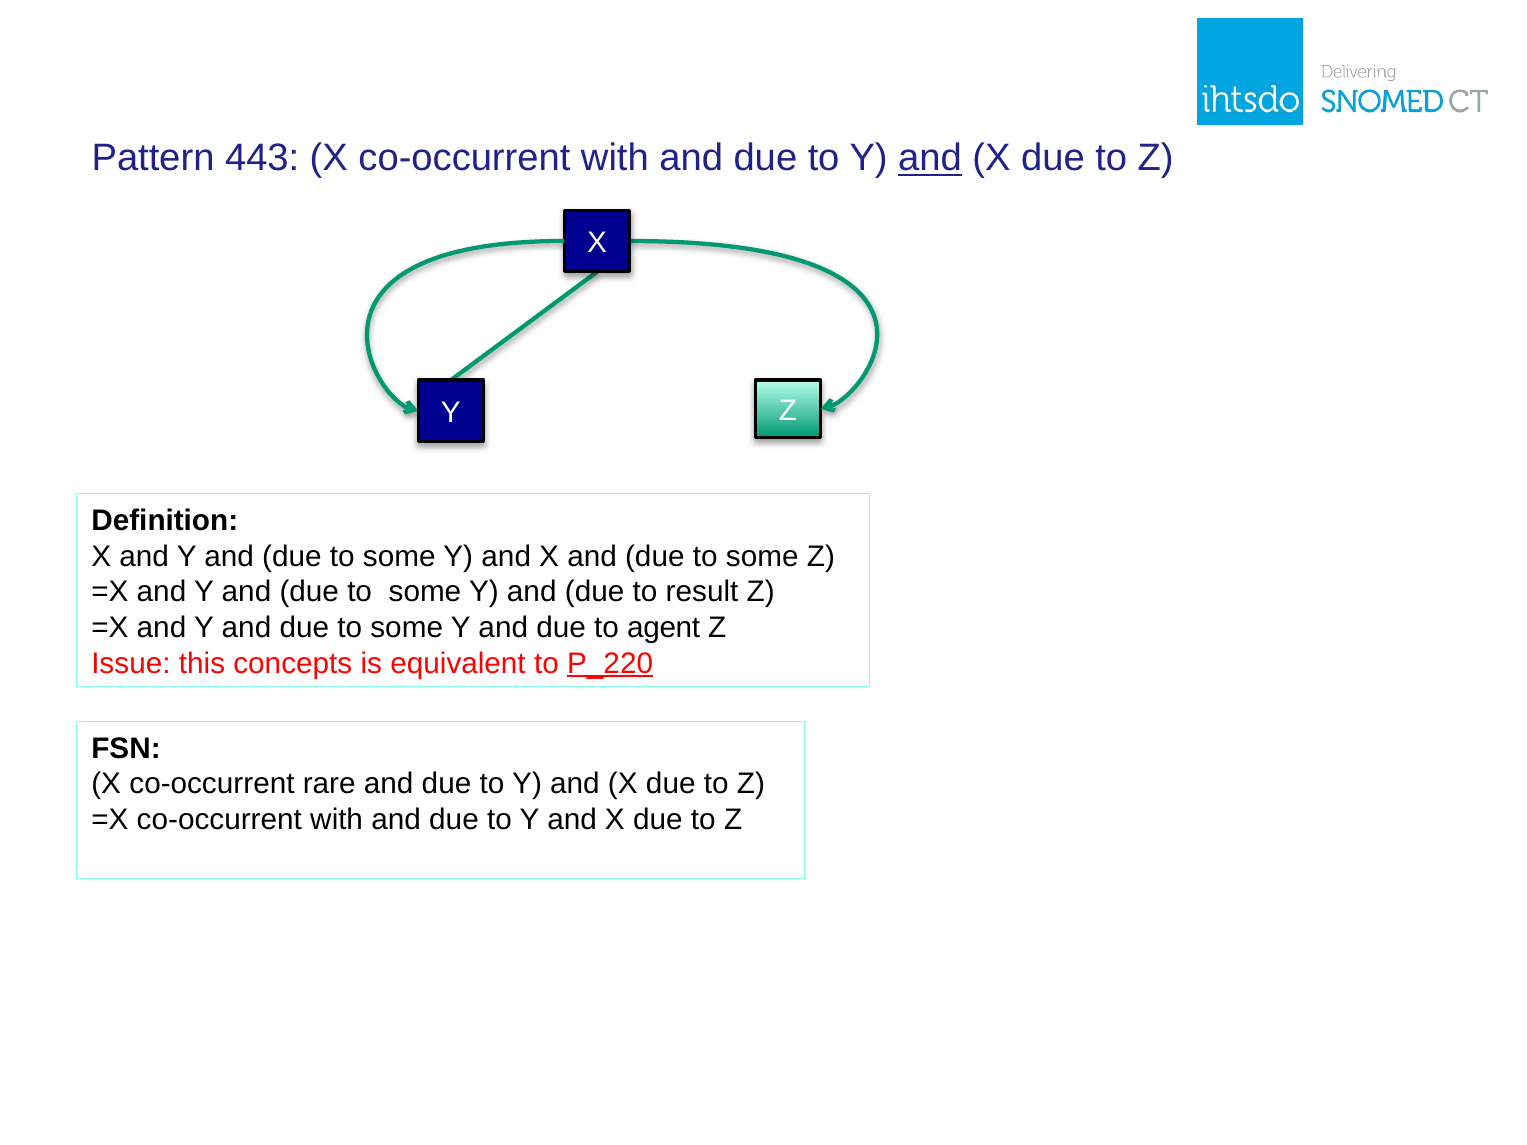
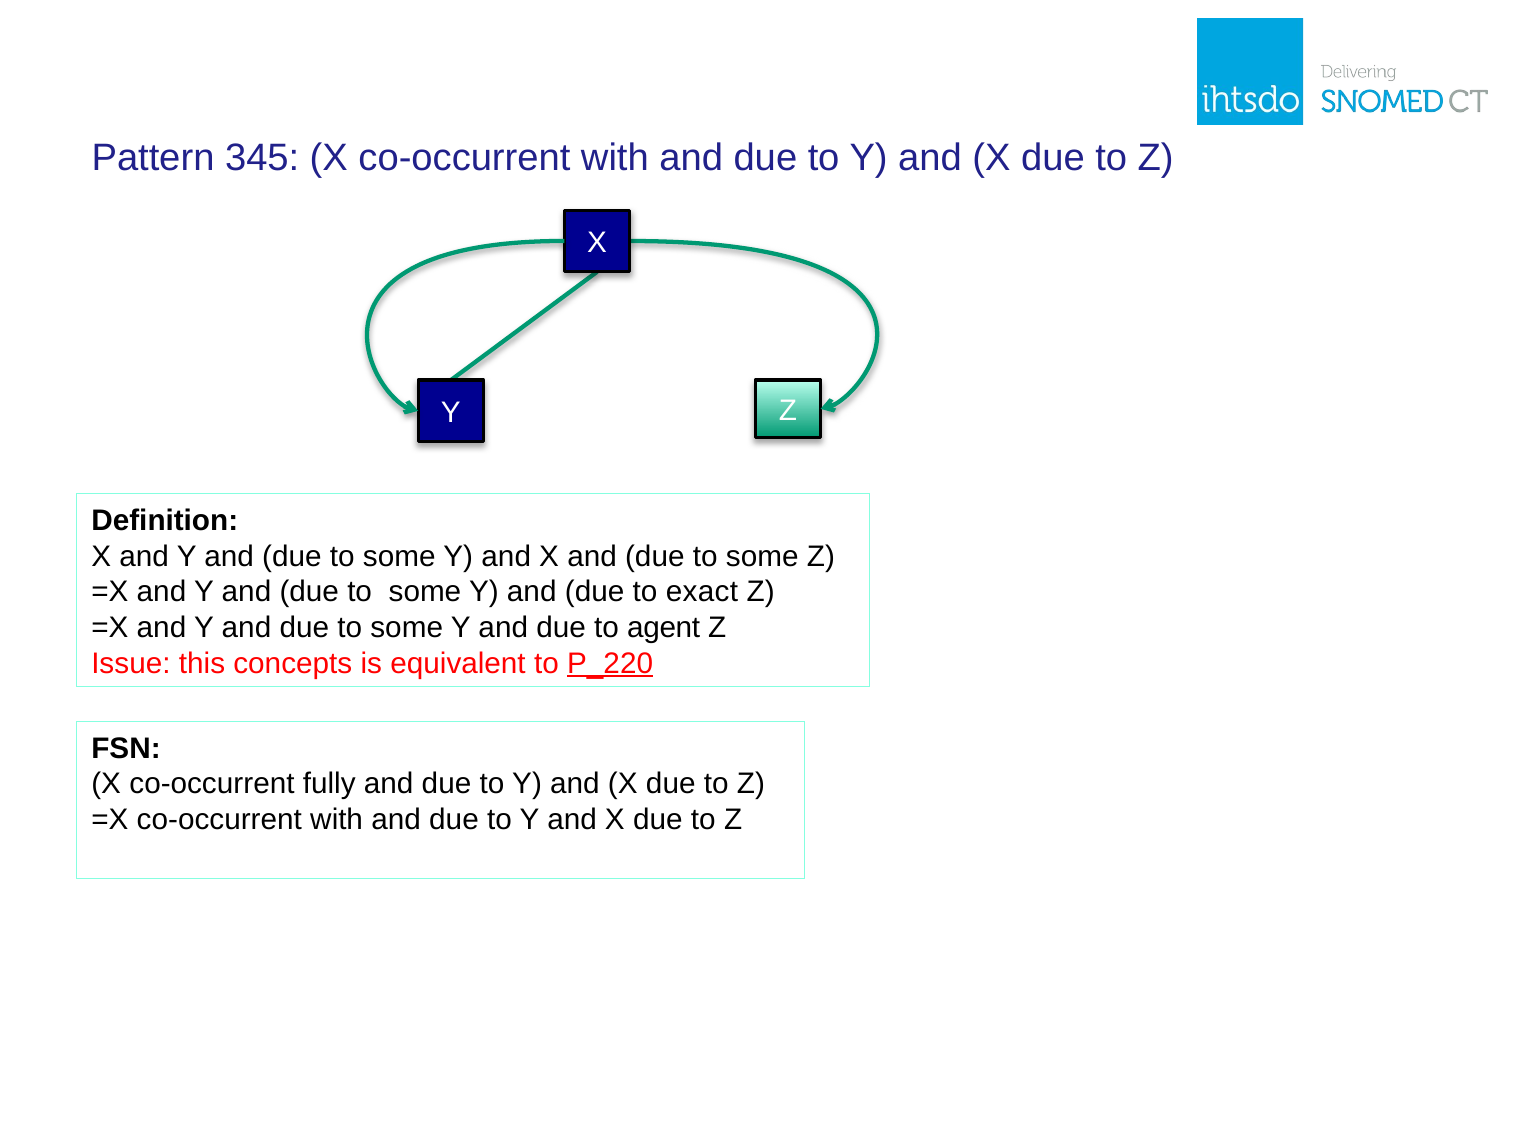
443: 443 -> 345
and at (930, 158) underline: present -> none
result: result -> exact
rare: rare -> fully
